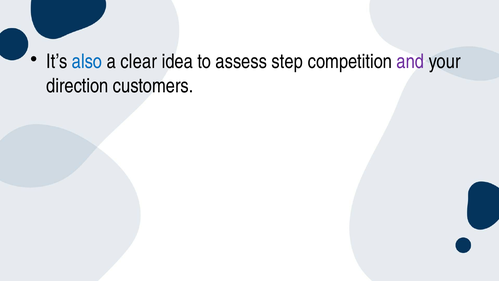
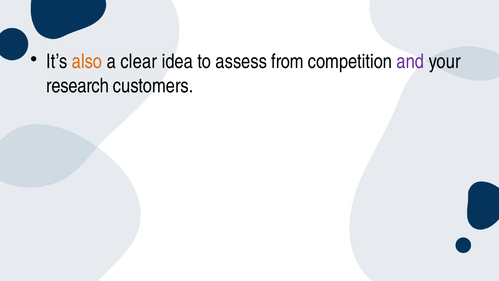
also colour: blue -> orange
step: step -> from
direction: direction -> research
